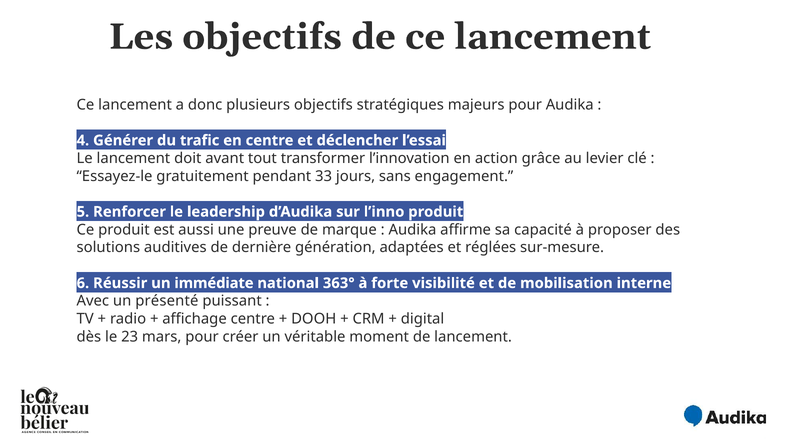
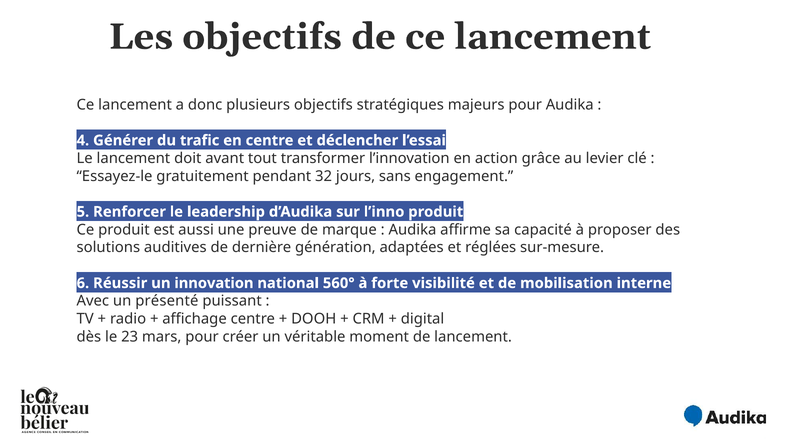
33: 33 -> 32
immédiate: immédiate -> innovation
363°: 363° -> 560°
